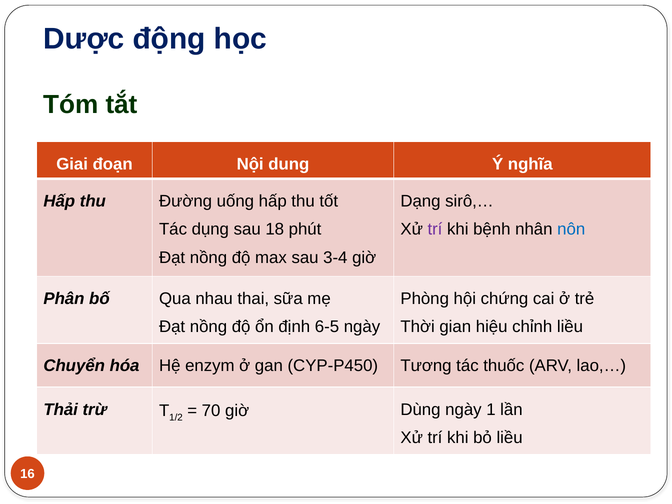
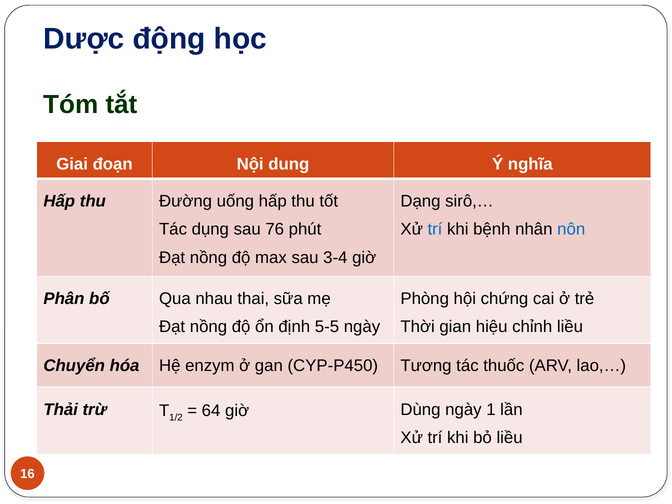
18: 18 -> 76
trí at (435, 229) colour: purple -> blue
6-5: 6-5 -> 5-5
70: 70 -> 64
